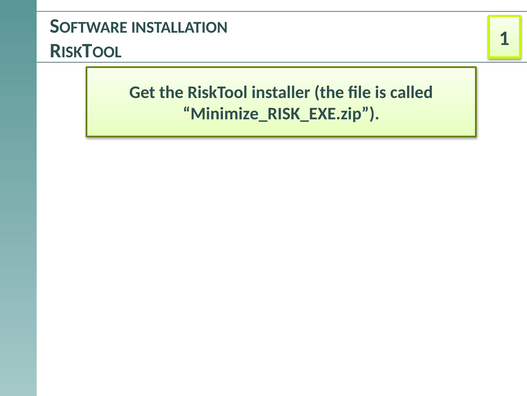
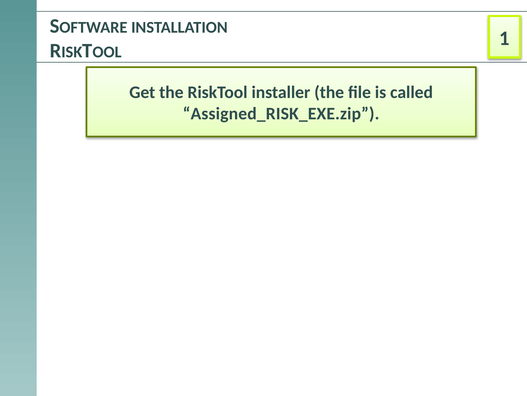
Minimize_RISK_EXE.zip: Minimize_RISK_EXE.zip -> Assigned_RISK_EXE.zip
